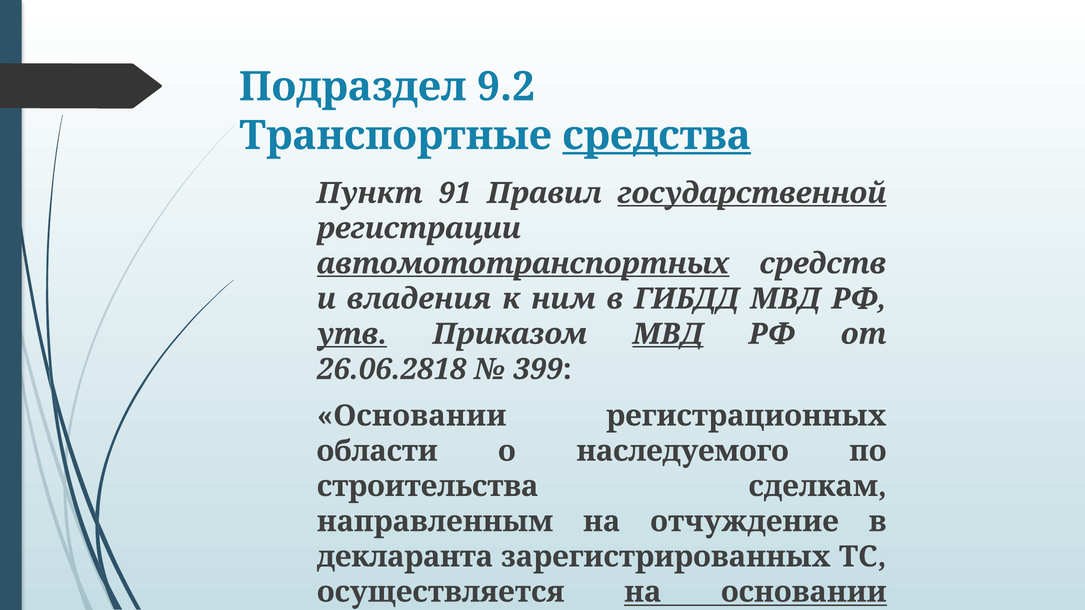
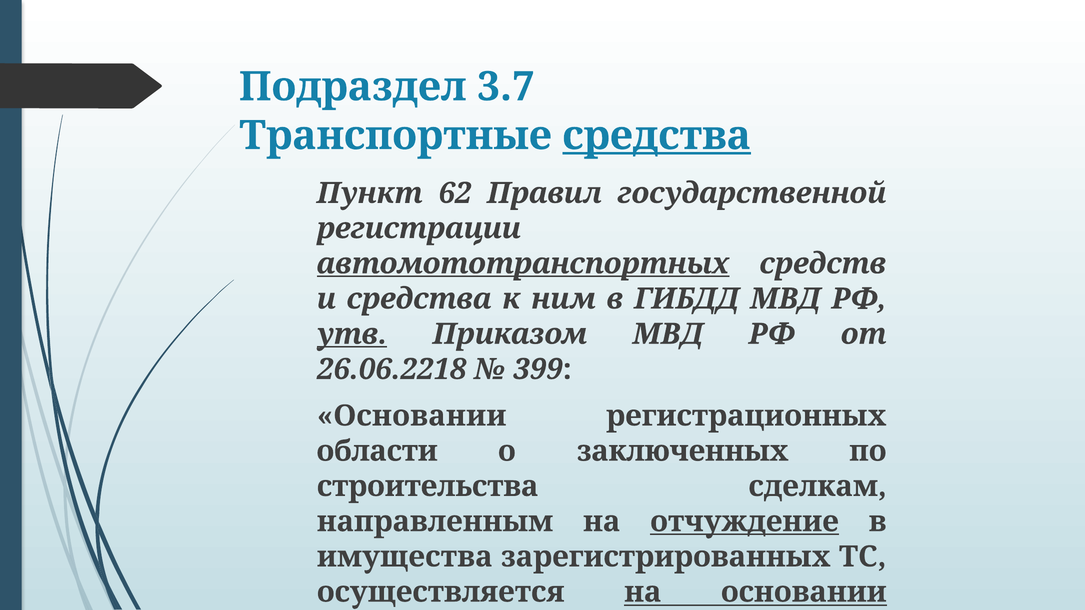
9.2: 9.2 -> 3.7
91: 91 -> 62
государственной underline: present -> none
и владения: владения -> средства
МВД at (668, 334) underline: present -> none
26.06.2818: 26.06.2818 -> 26.06.2218
наследуемого: наследуемого -> заключенных
отчуждение underline: none -> present
декларанта: декларанта -> имущества
